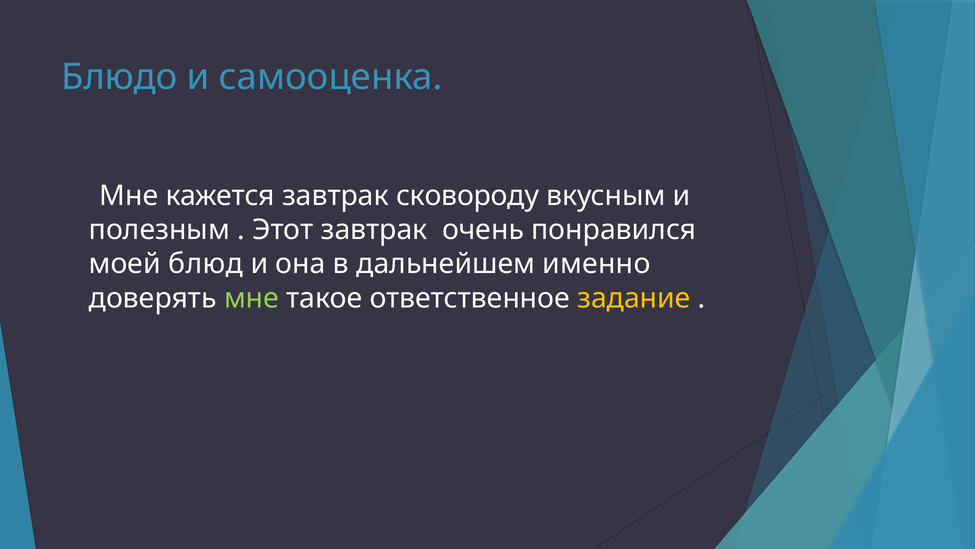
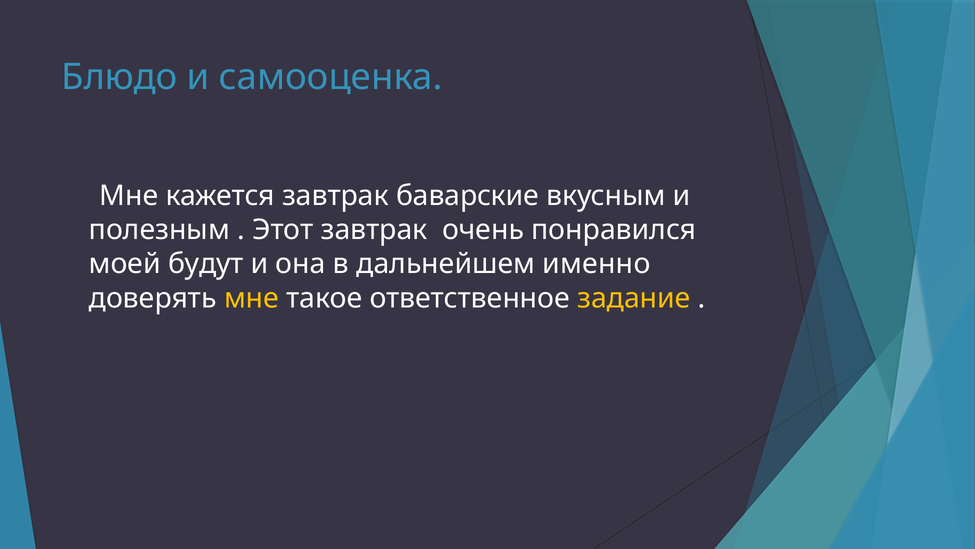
сковороду: сковороду -> баварские
блюд: блюд -> будут
мне at (251, 298) colour: light green -> yellow
